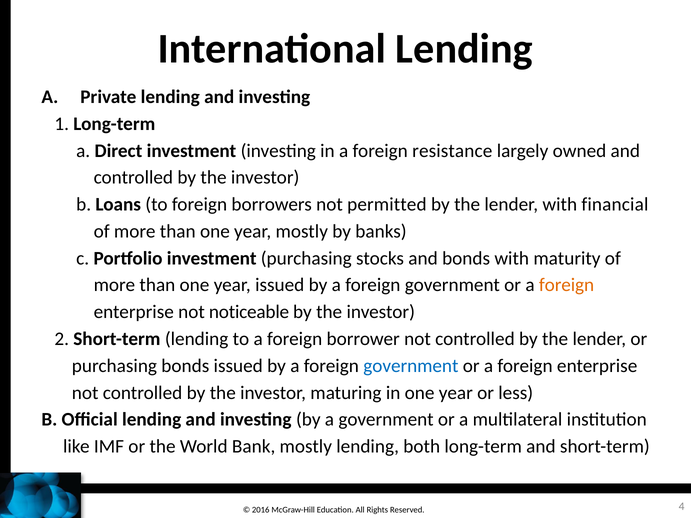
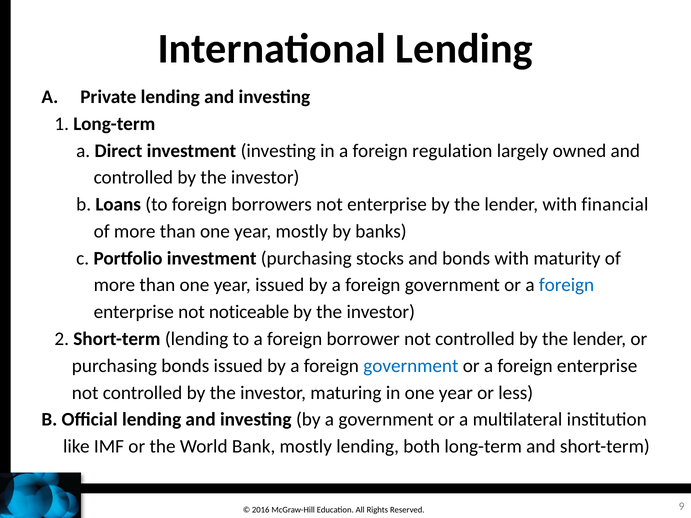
resistance: resistance -> regulation
not permitted: permitted -> enterprise
foreign at (567, 285) colour: orange -> blue
4: 4 -> 9
